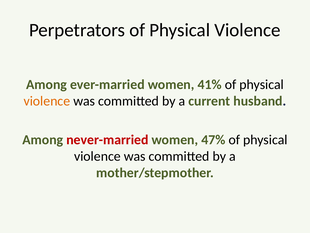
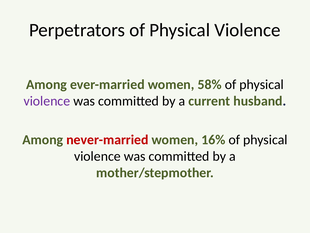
41%: 41% -> 58%
violence at (47, 101) colour: orange -> purple
47%: 47% -> 16%
